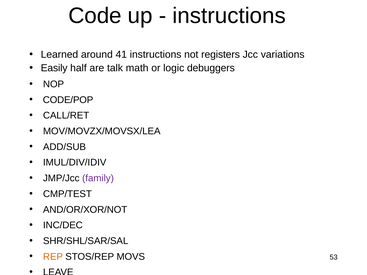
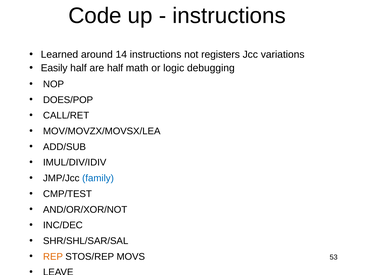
41: 41 -> 14
are talk: talk -> half
debuggers: debuggers -> debugging
CODE/POP: CODE/POP -> DOES/POP
family colour: purple -> blue
